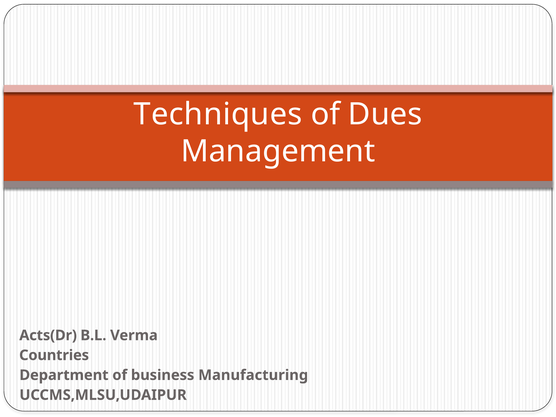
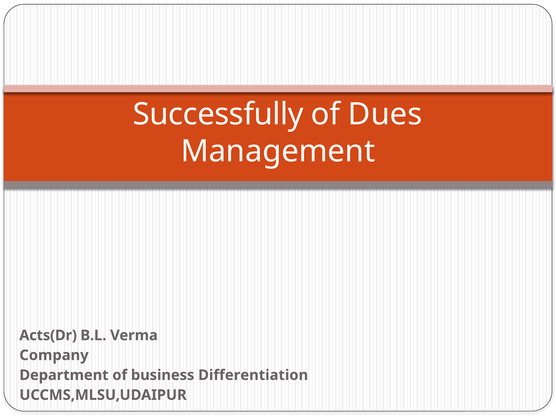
Techniques: Techniques -> Successfully
Countries: Countries -> Company
Manufacturing: Manufacturing -> Differentiation
